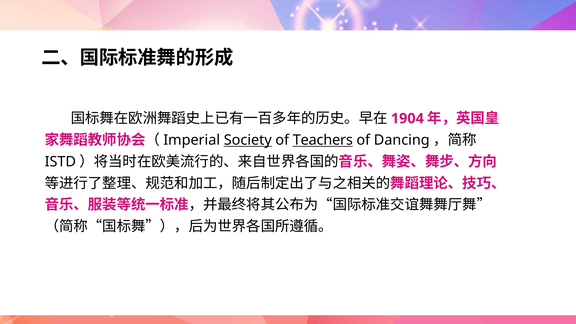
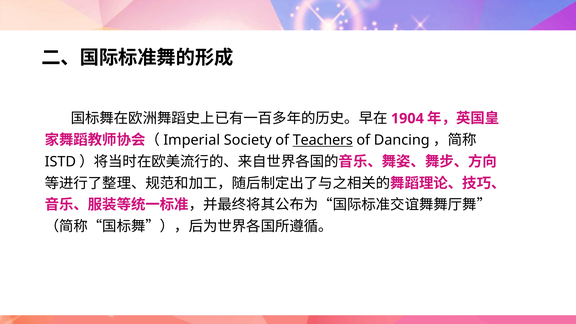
Society underline: present -> none
